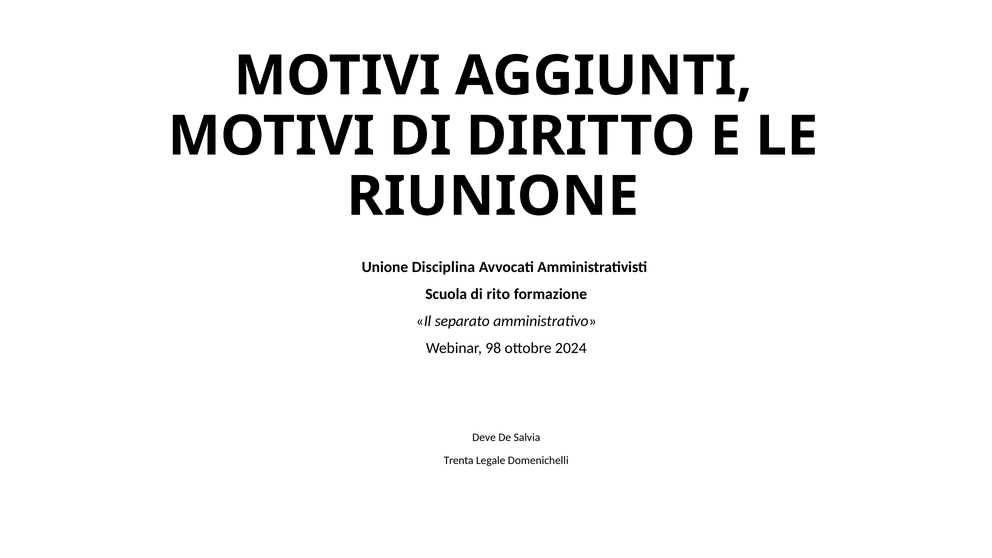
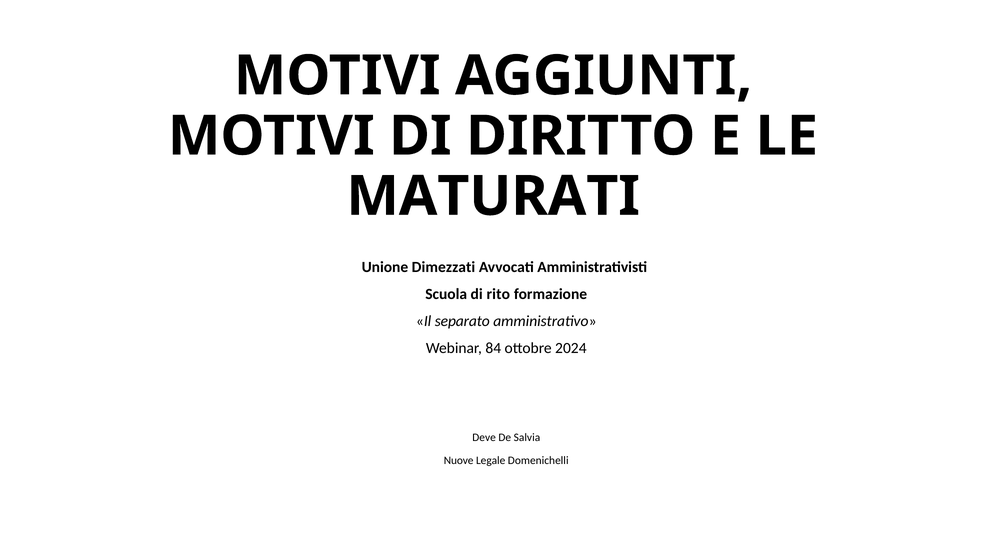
RIUNIONE: RIUNIONE -> MATURATI
Disciplina: Disciplina -> Dimezzati
98: 98 -> 84
Trenta: Trenta -> Nuove
